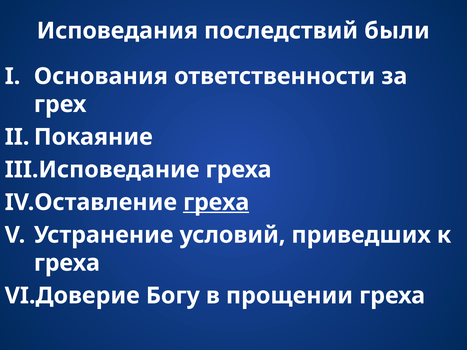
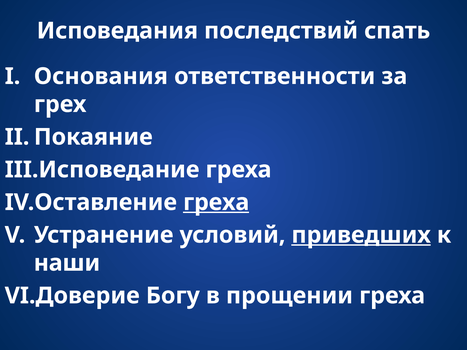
были: были -> спать
приведших underline: none -> present
греха at (67, 263): греха -> наши
